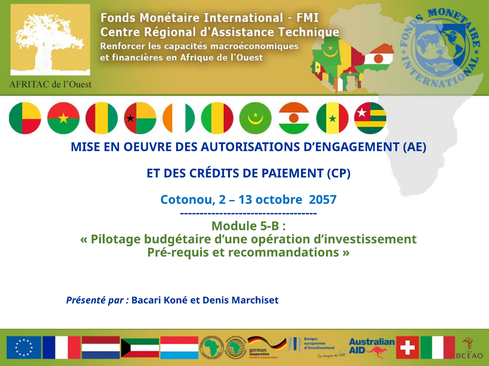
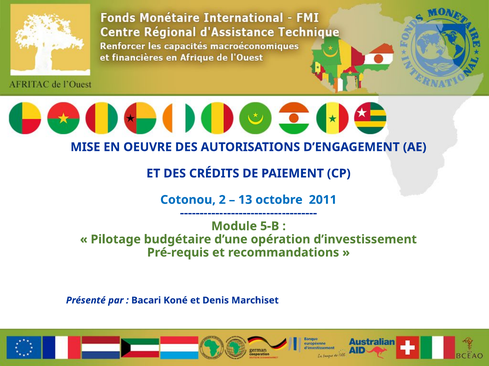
2057: 2057 -> 2011
